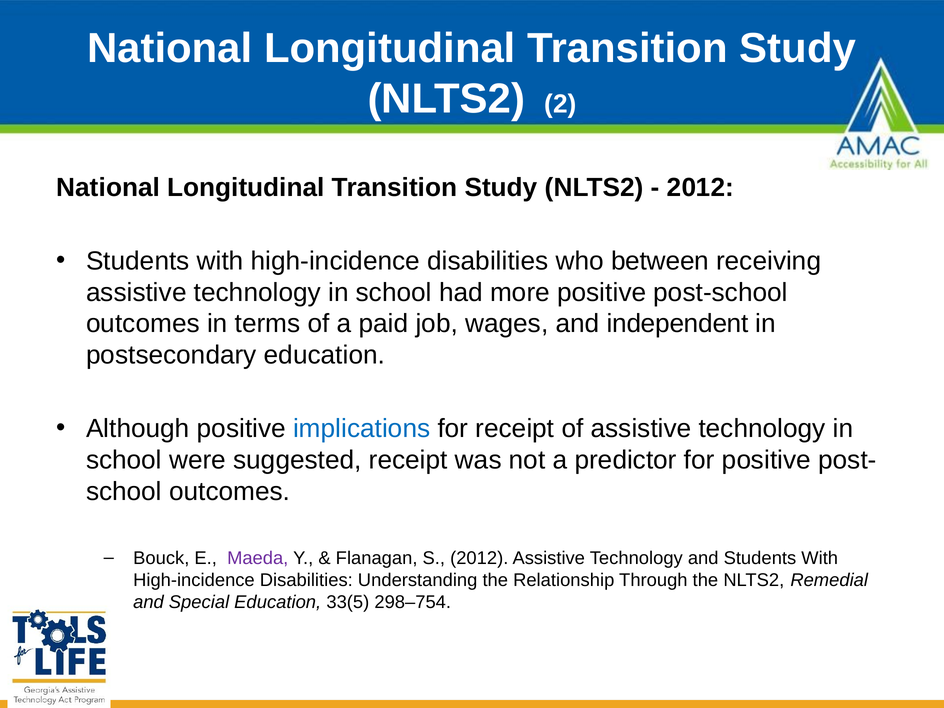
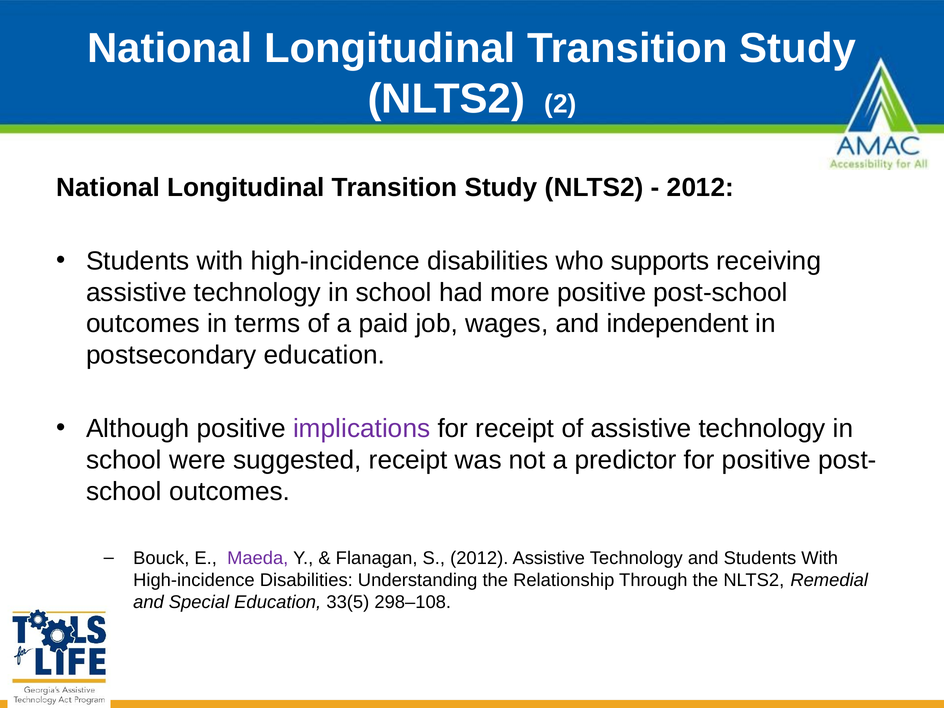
between: between -> supports
implications colour: blue -> purple
298–754: 298–754 -> 298–108
